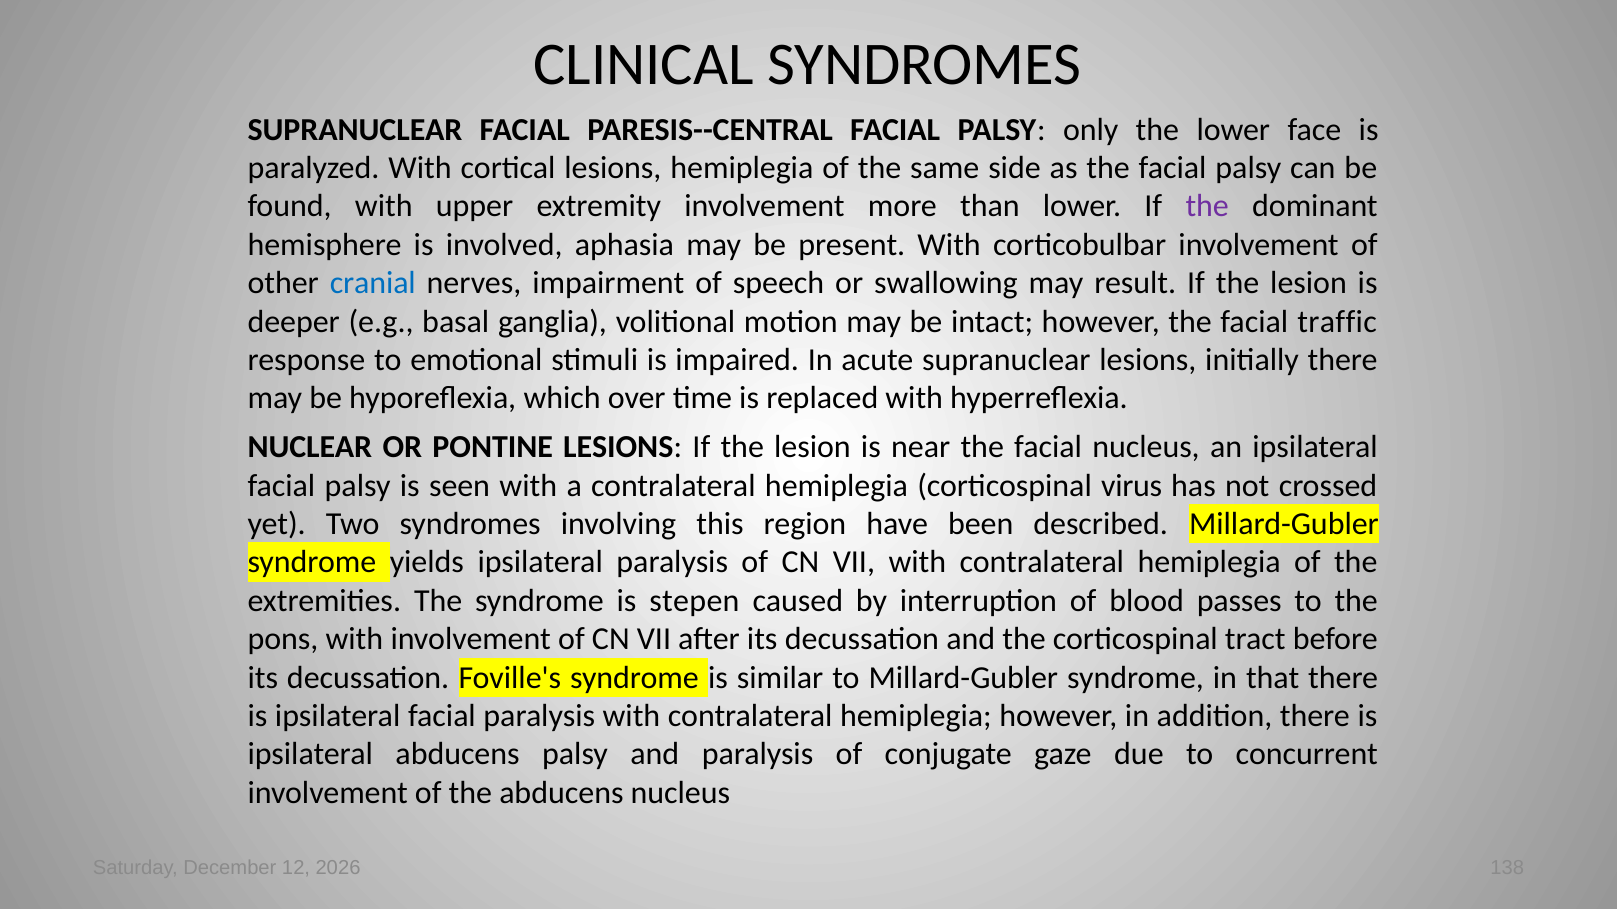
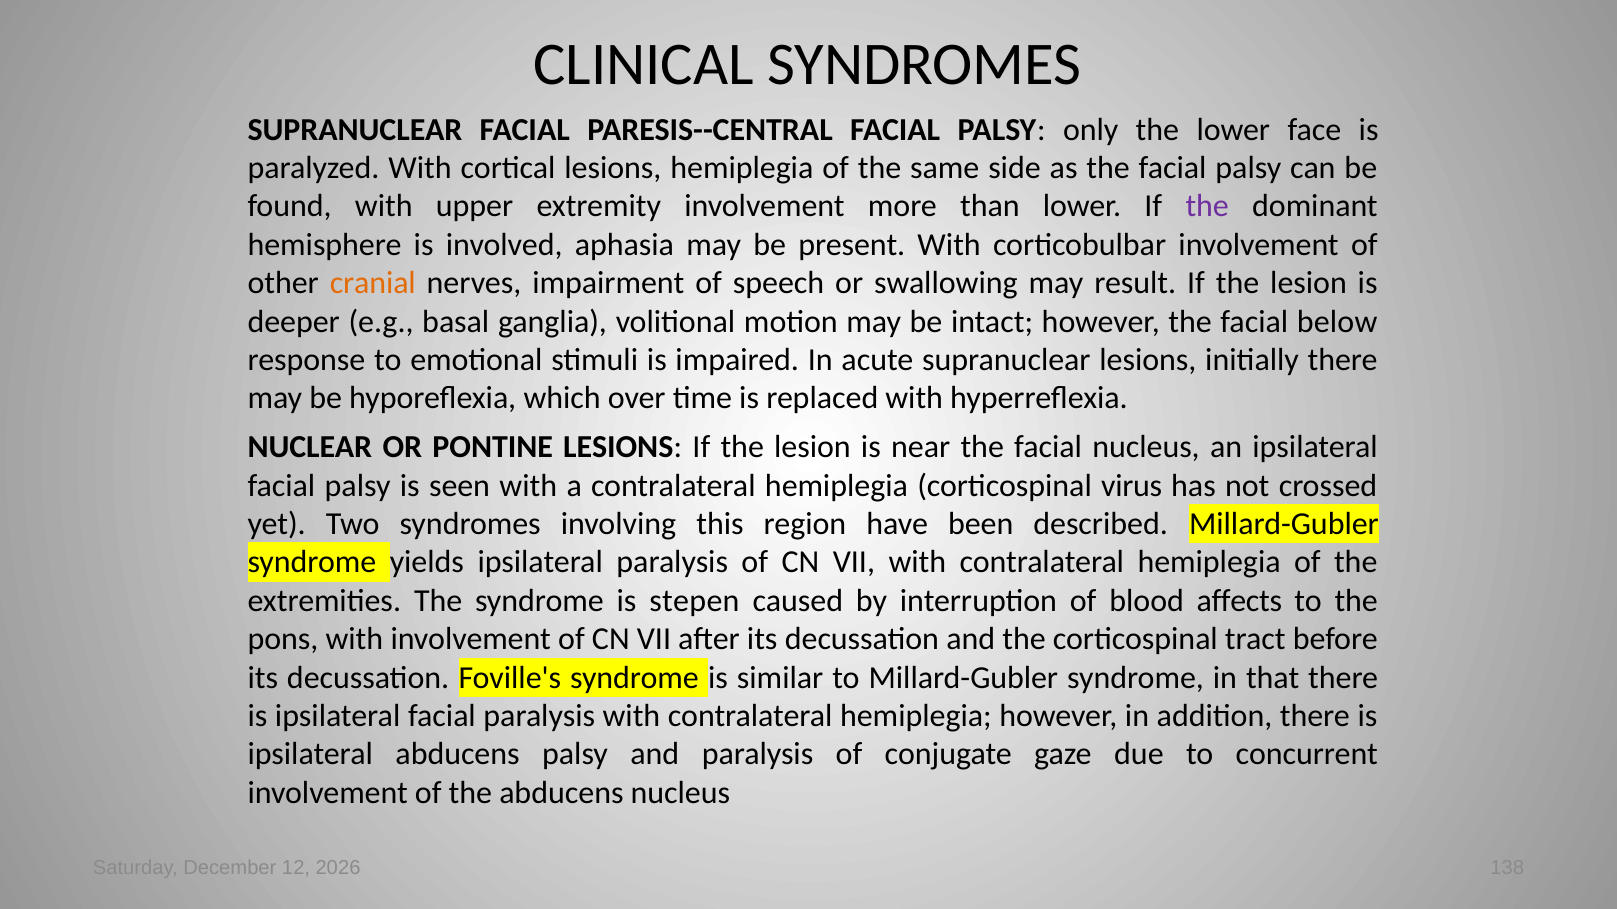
cranial colour: blue -> orange
traffic: traffic -> below
passes: passes -> affects
